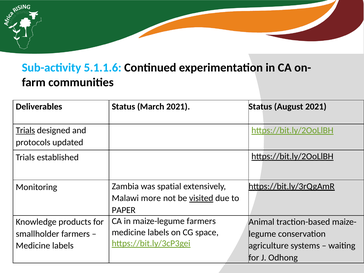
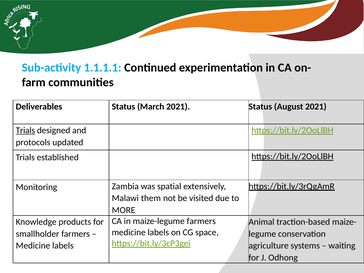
5.1.1.6: 5.1.1.6 -> 1.1.1.1
more: more -> them
visited underline: present -> none
PAPER: PAPER -> MORE
